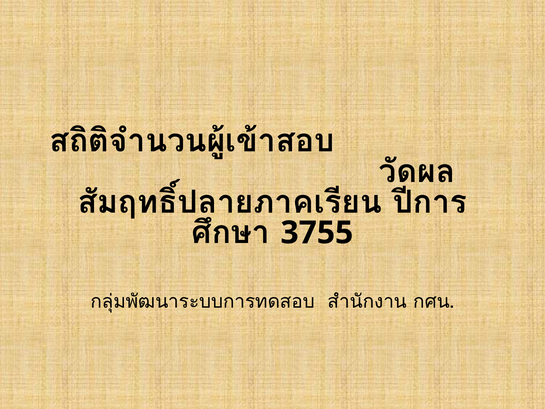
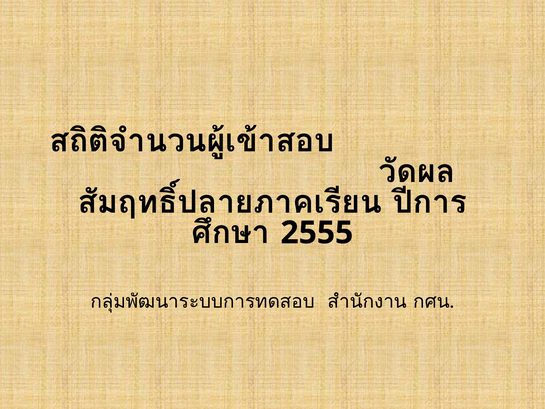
3755: 3755 -> 2555
